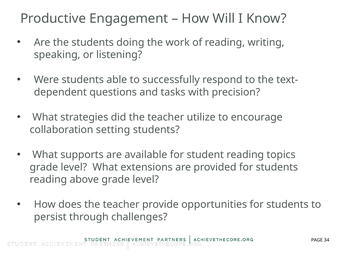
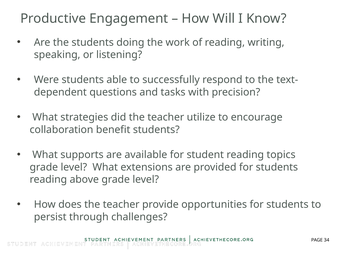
setting: setting -> benefit
